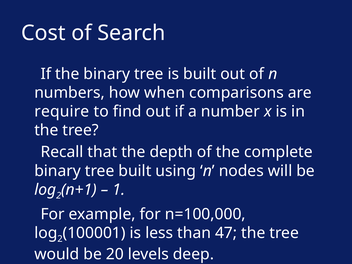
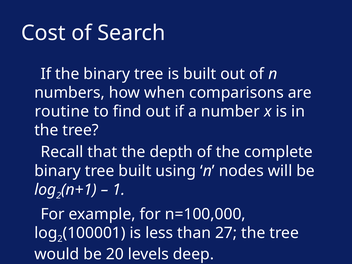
require: require -> routine
47: 47 -> 27
